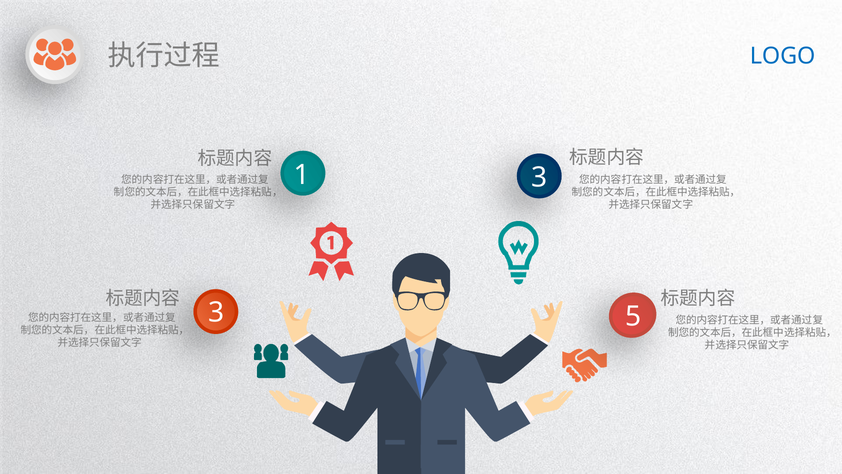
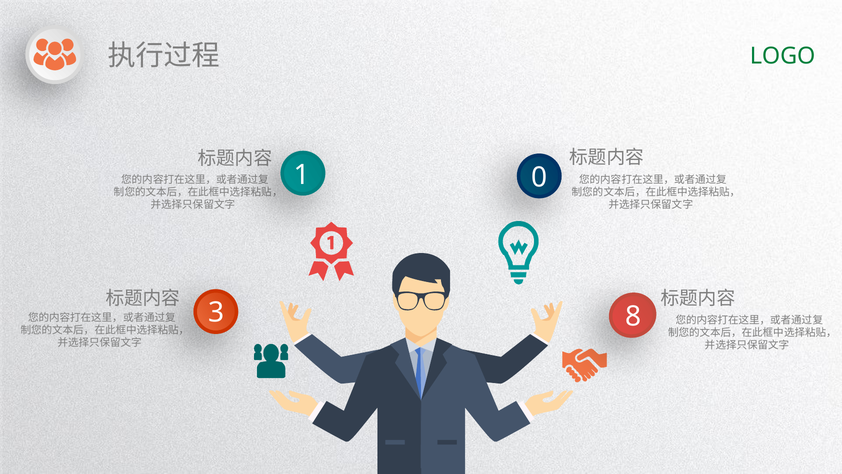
LOGO colour: blue -> green
1 3: 3 -> 0
5: 5 -> 8
